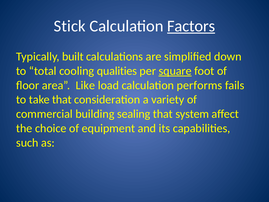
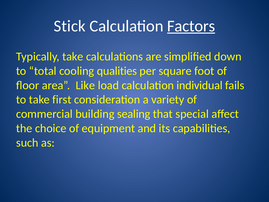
Typically built: built -> take
square underline: present -> none
performs: performs -> individual
take that: that -> first
system: system -> special
